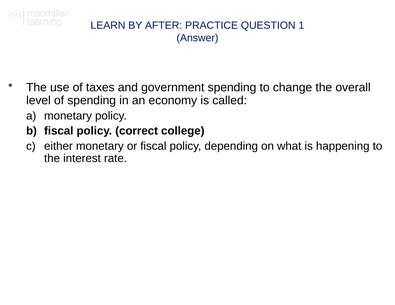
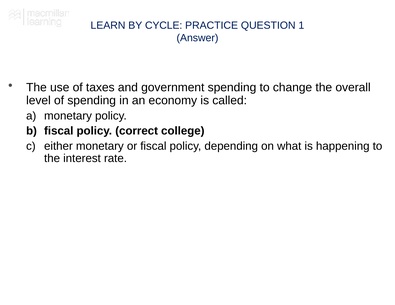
AFTER: AFTER -> CYCLE
